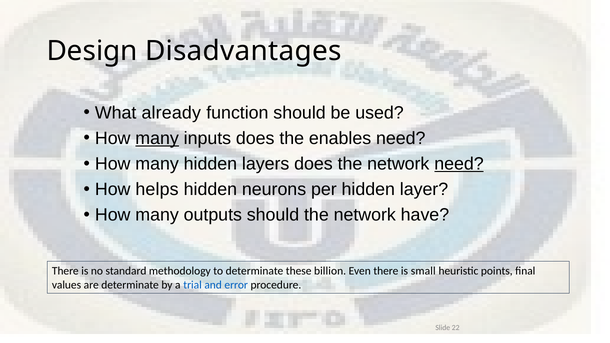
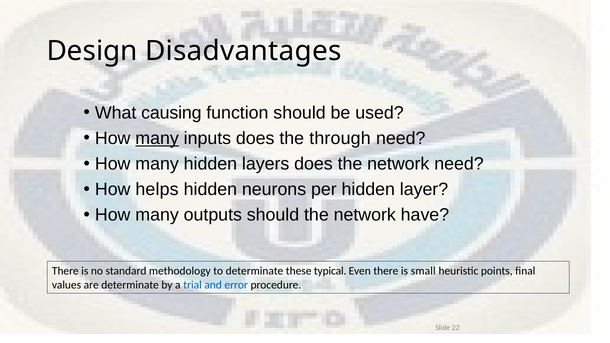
already: already -> causing
enables: enables -> through
need at (459, 164) underline: present -> none
billion: billion -> typical
